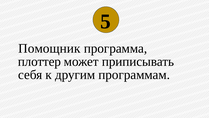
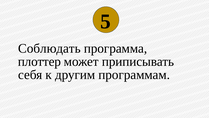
Помощник: Помощник -> Соблюдать
